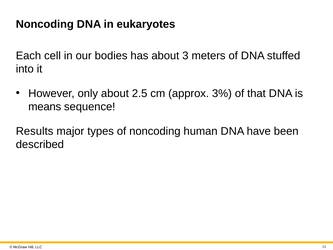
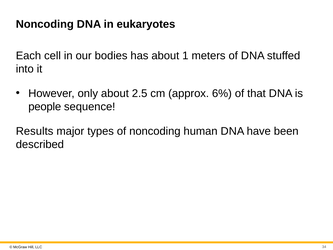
3: 3 -> 1
3%: 3% -> 6%
means: means -> people
